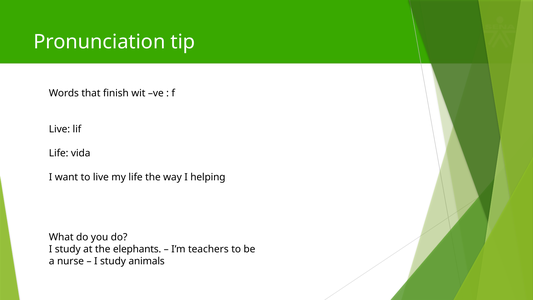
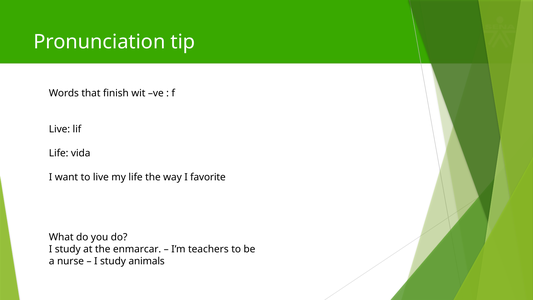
helping: helping -> favorite
elephants: elephants -> enmarcar
